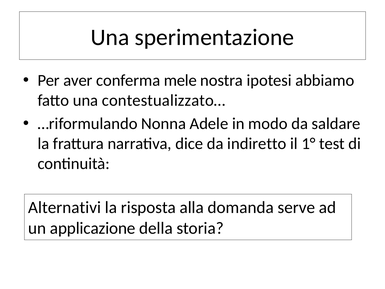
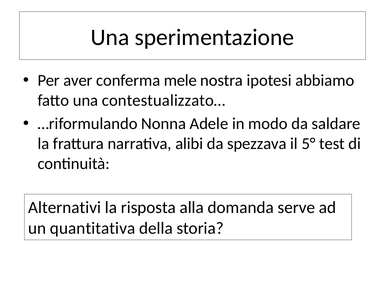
dice: dice -> alibi
indiretto: indiretto -> spezzava
1°: 1° -> 5°
applicazione: applicazione -> quantitativa
